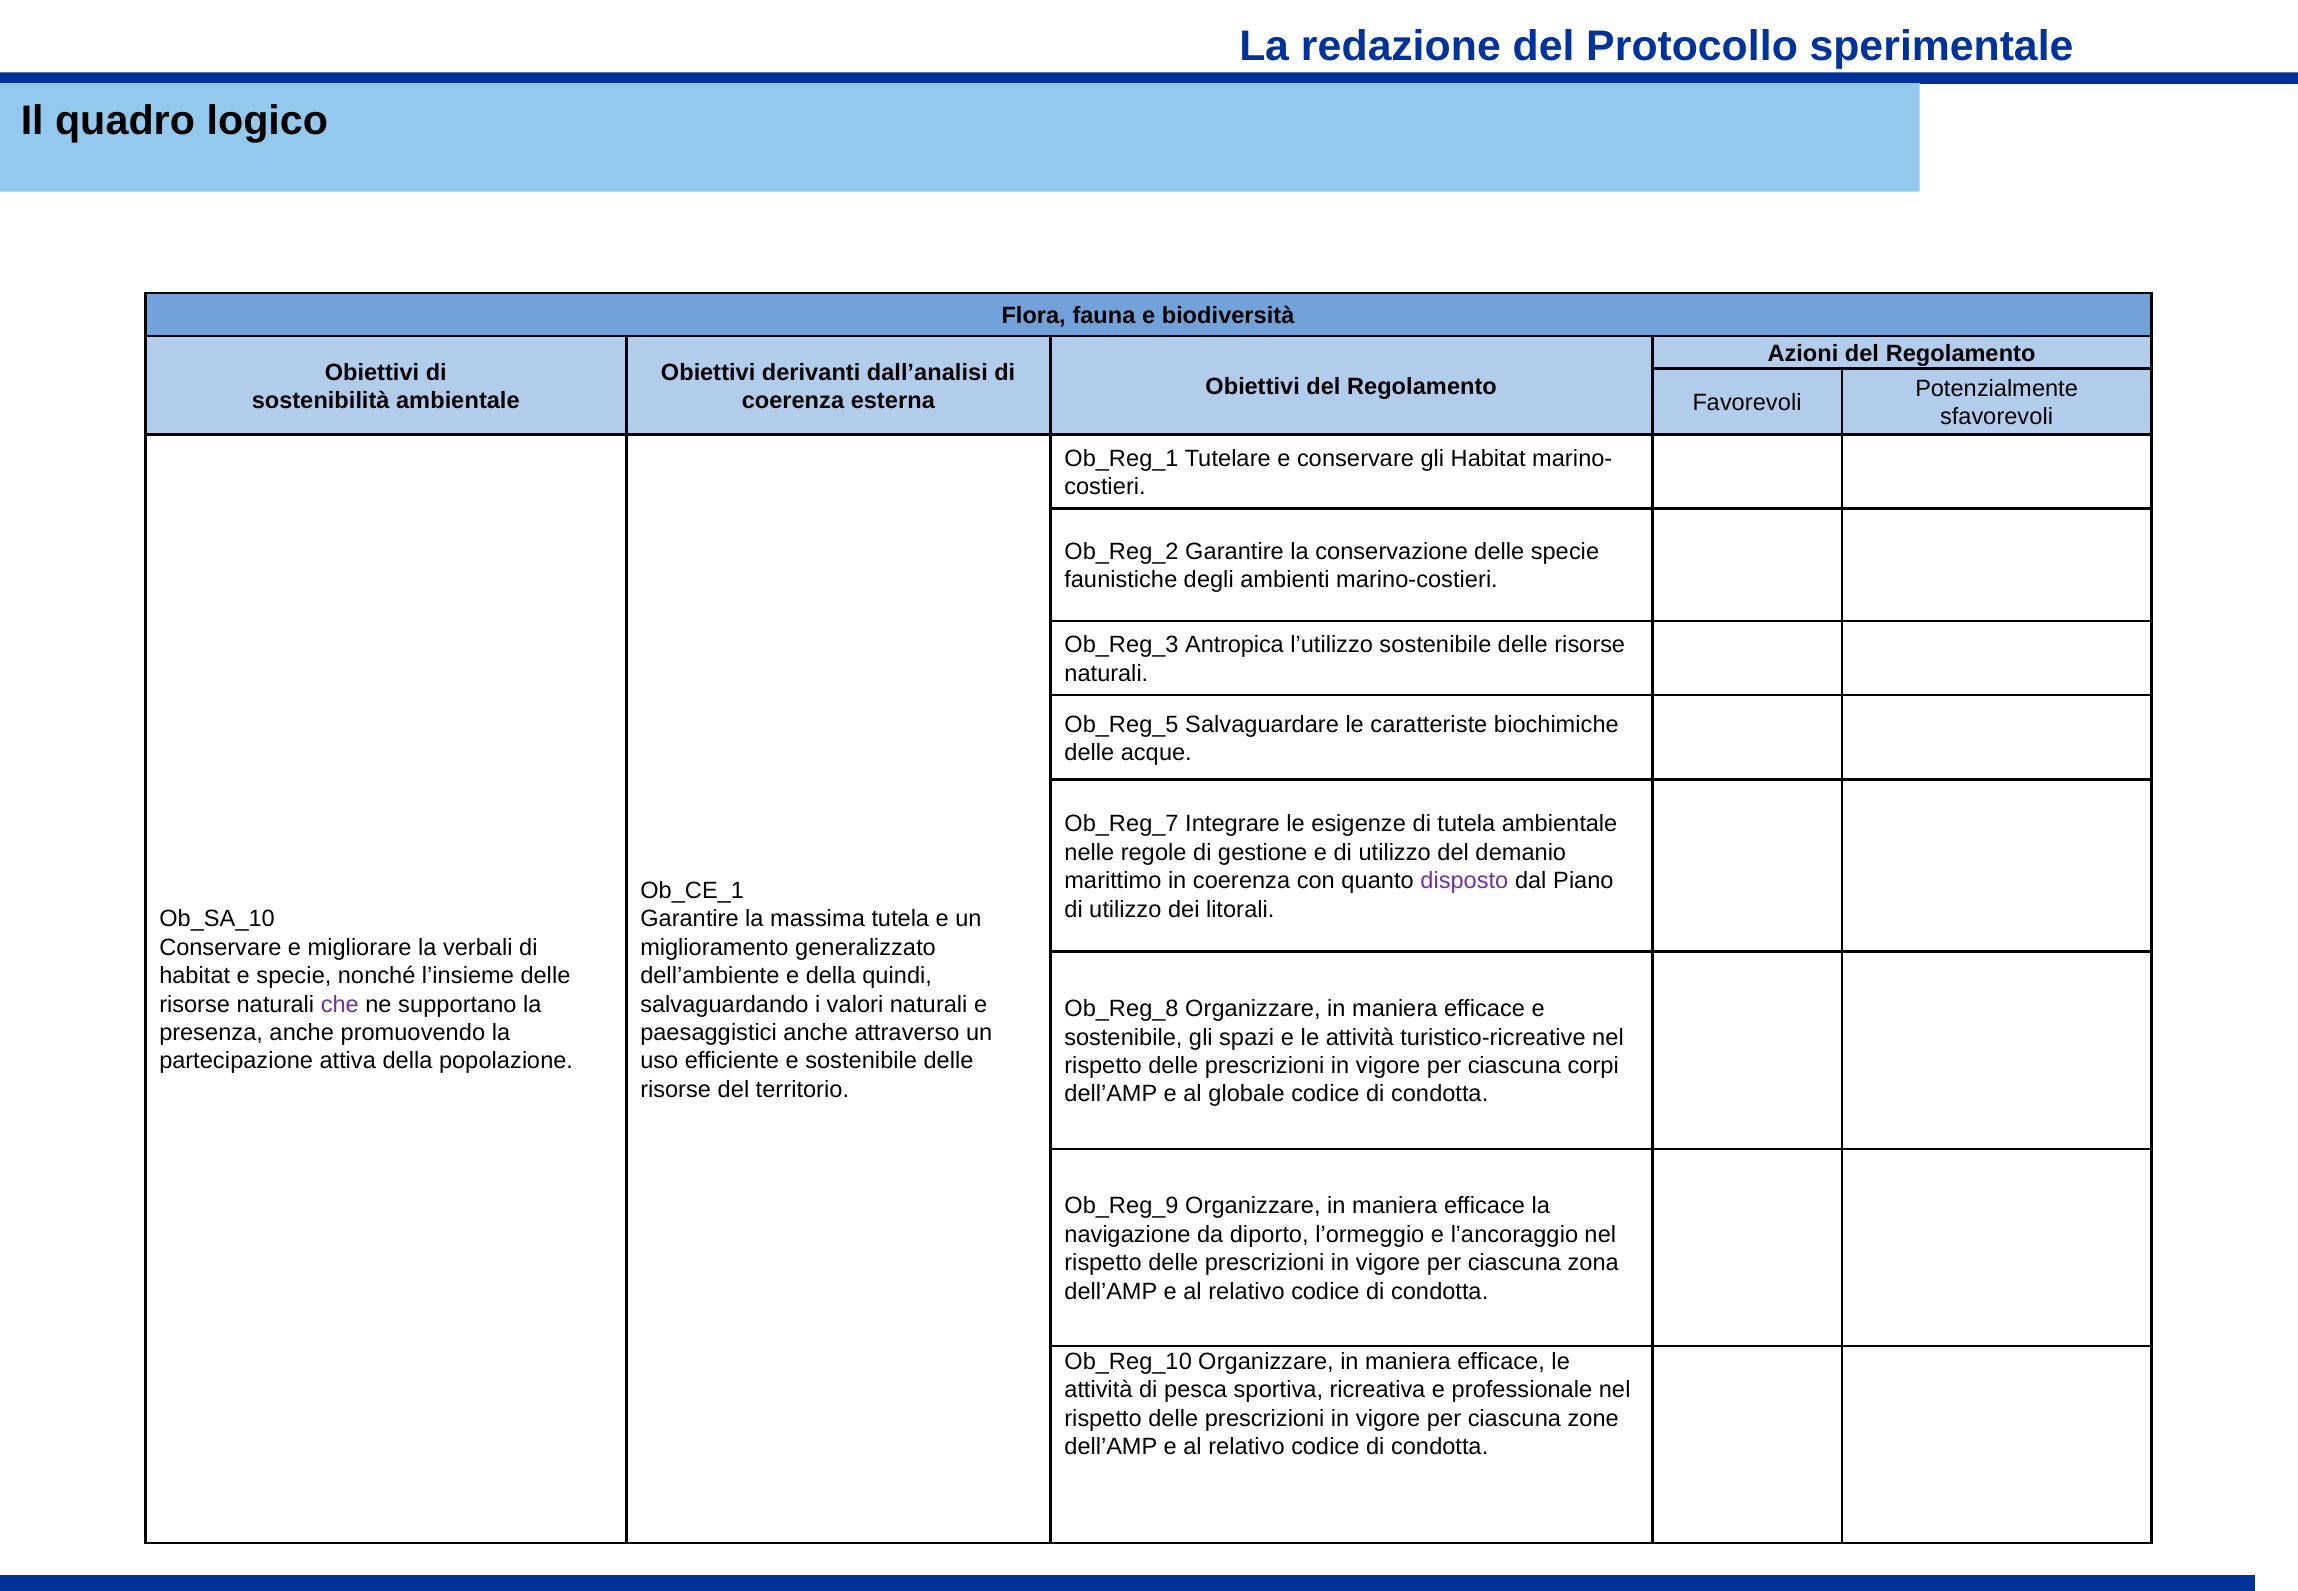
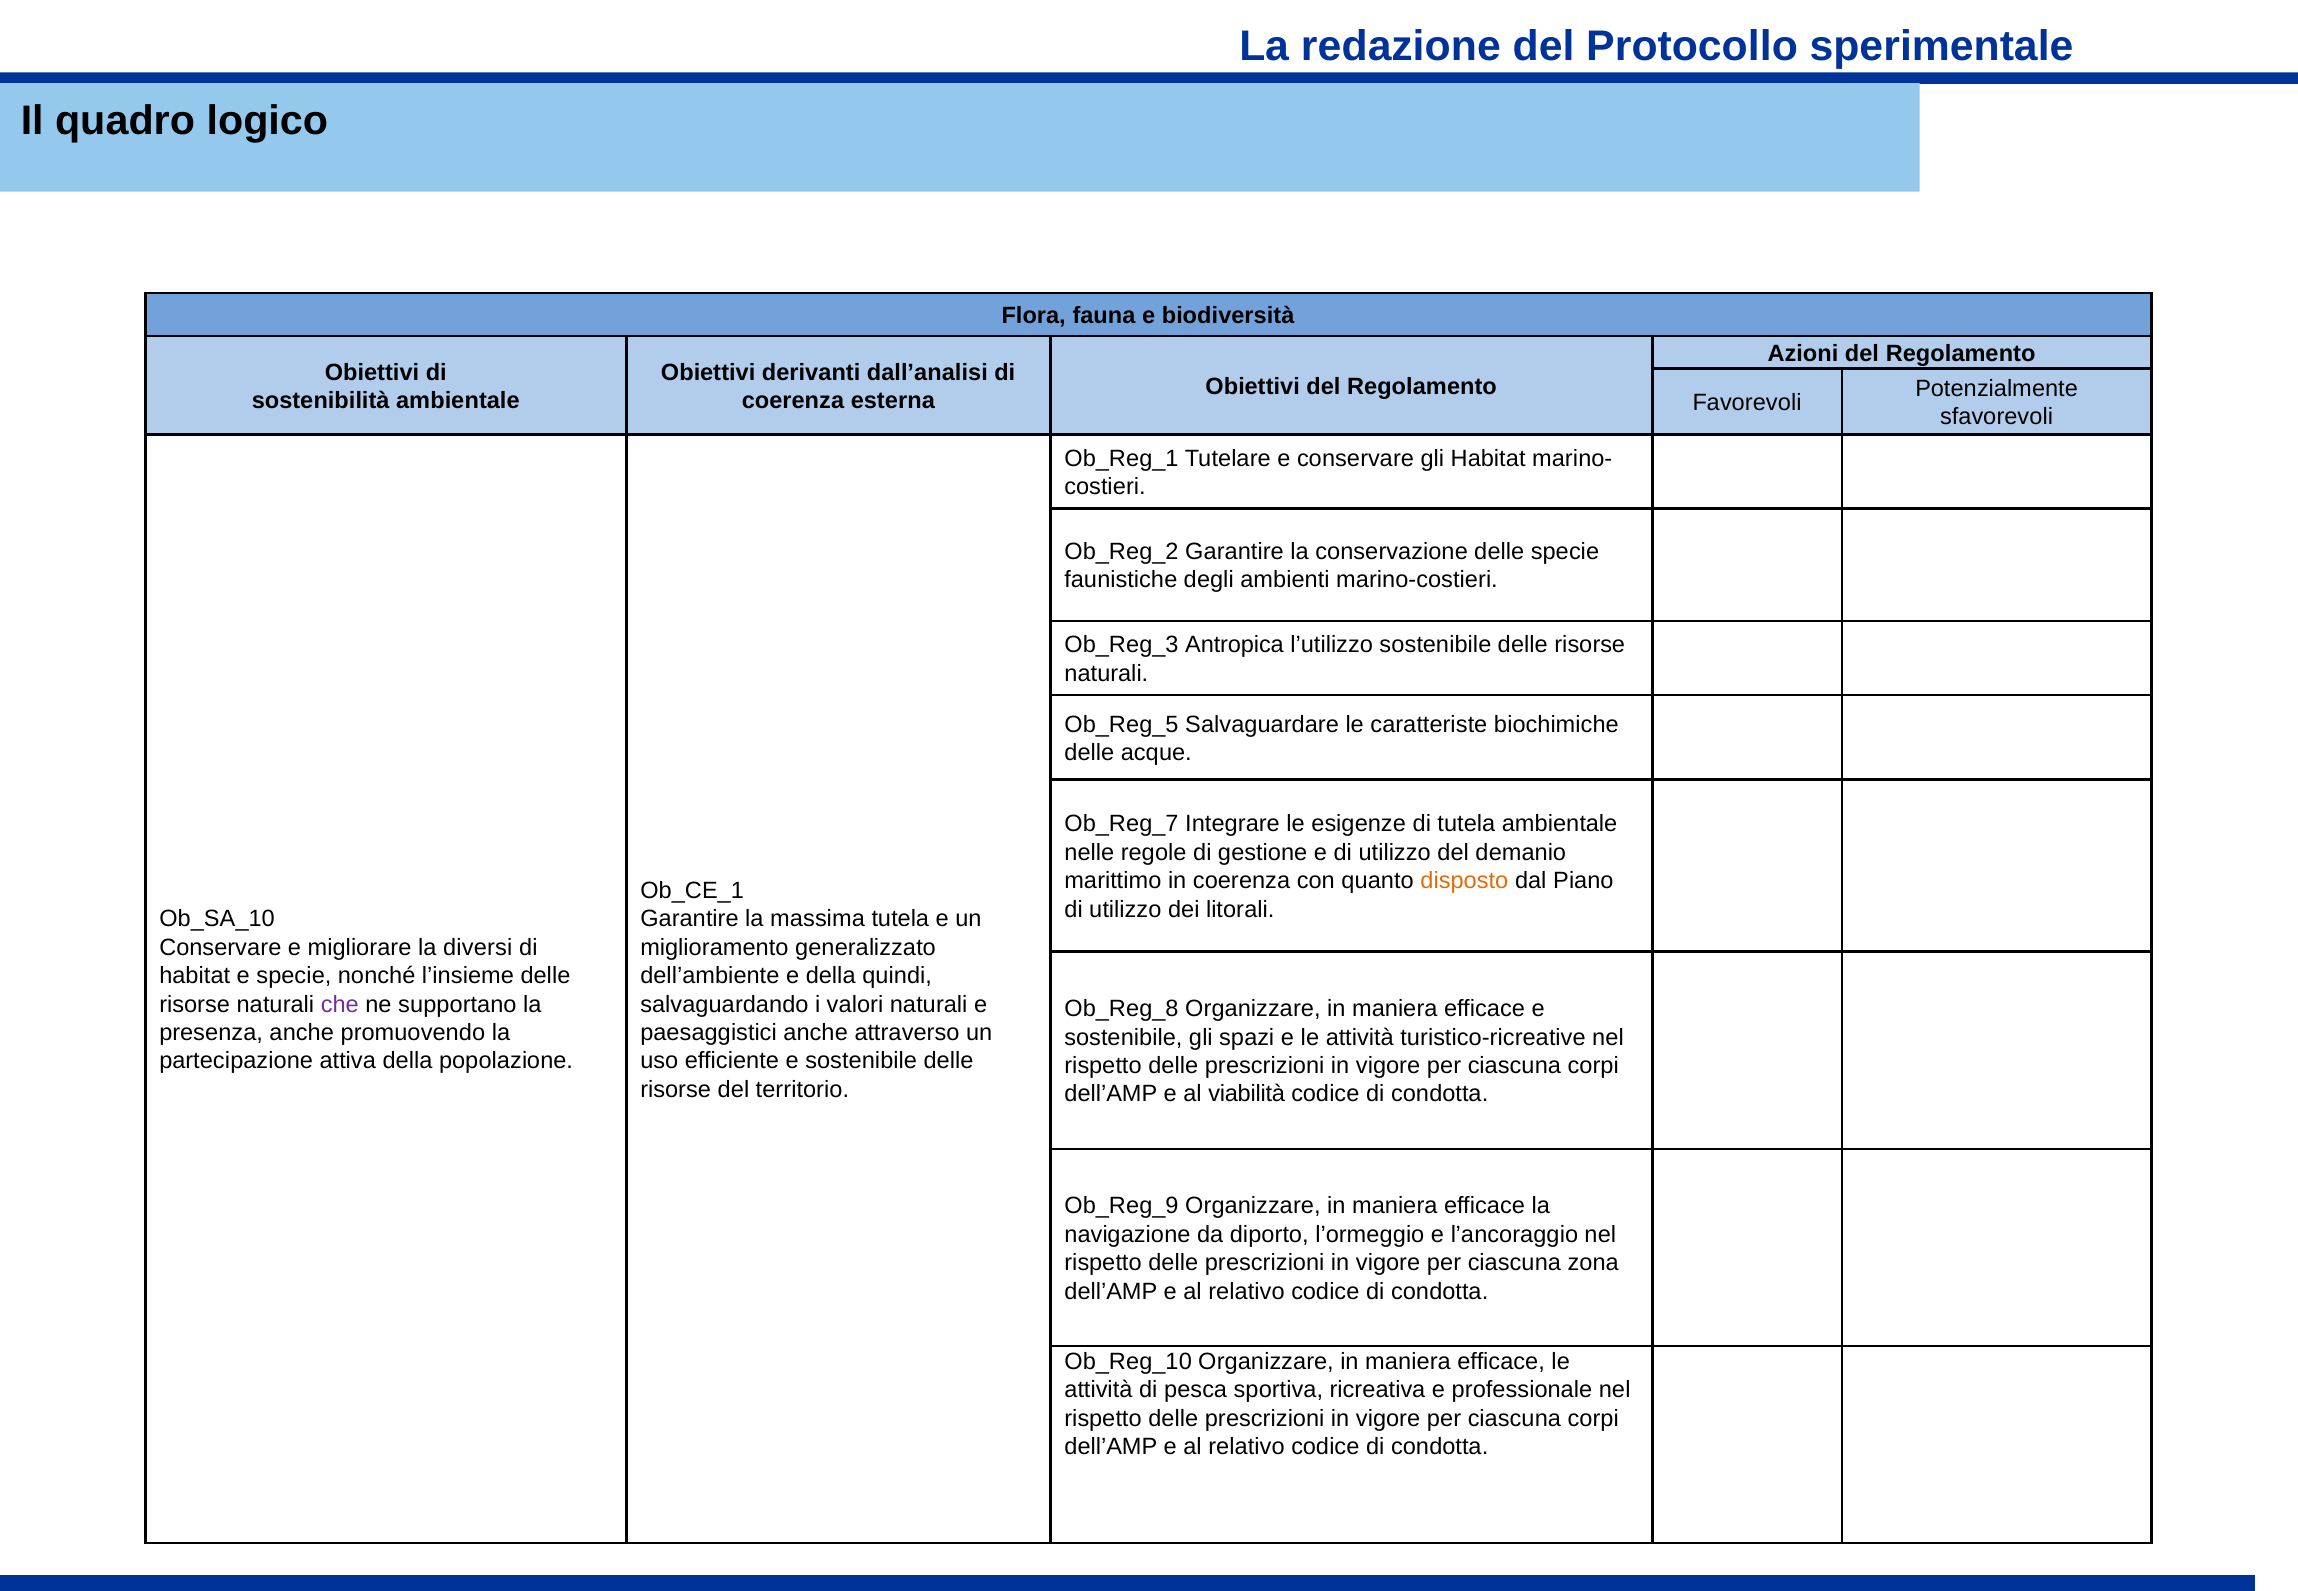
disposto colour: purple -> orange
verbali: verbali -> diversi
globale: globale -> viabilità
zone at (1593, 1418): zone -> corpi
